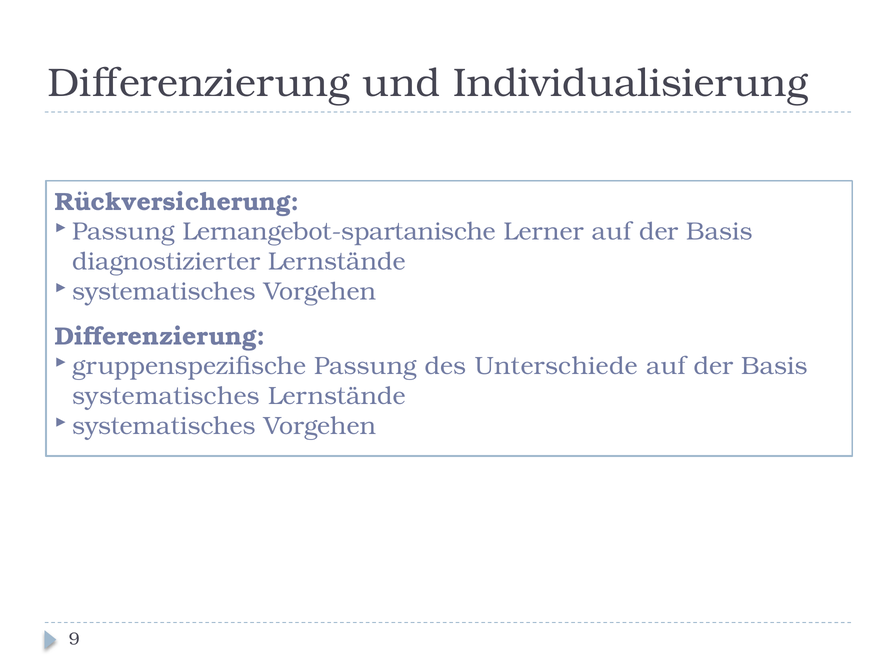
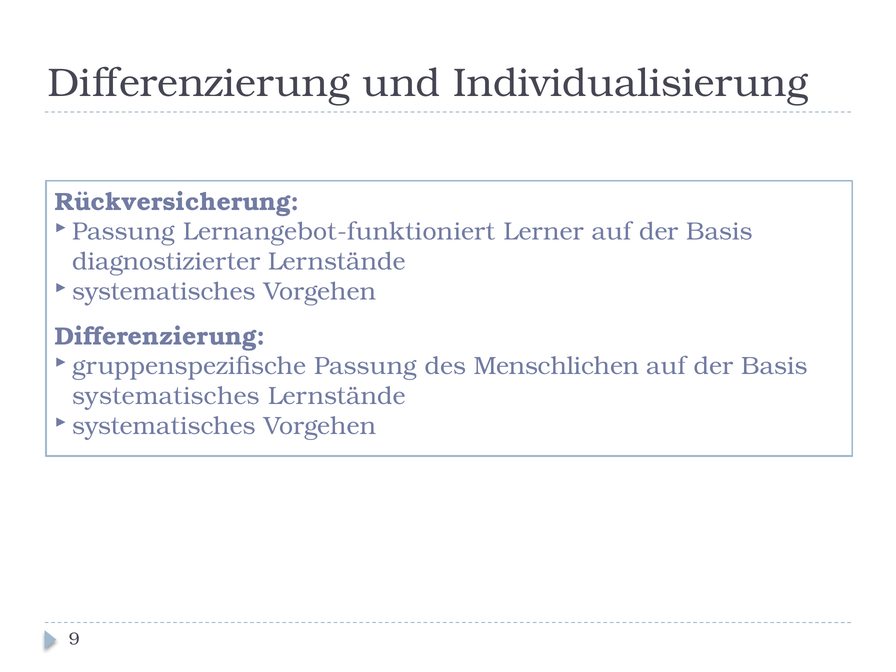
Lernangebot-spartanische: Lernangebot-spartanische -> Lernangebot-funktioniert
Unterschiede: Unterschiede -> Menschlichen
